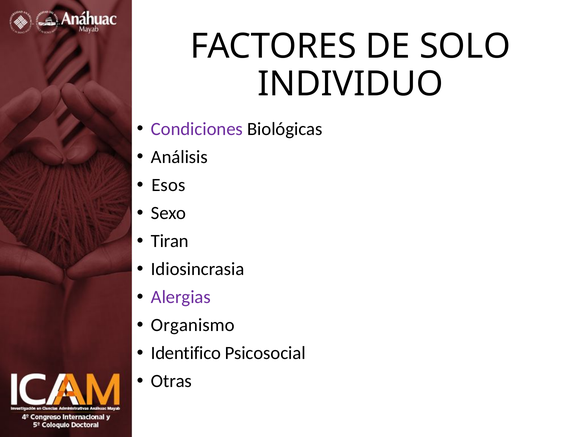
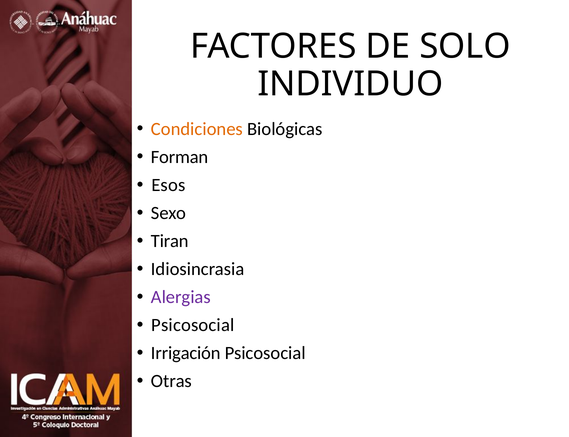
Condiciones colour: purple -> orange
Análisis: Análisis -> Forman
Organismo at (193, 325): Organismo -> Psicosocial
Identifico: Identifico -> Irrigación
